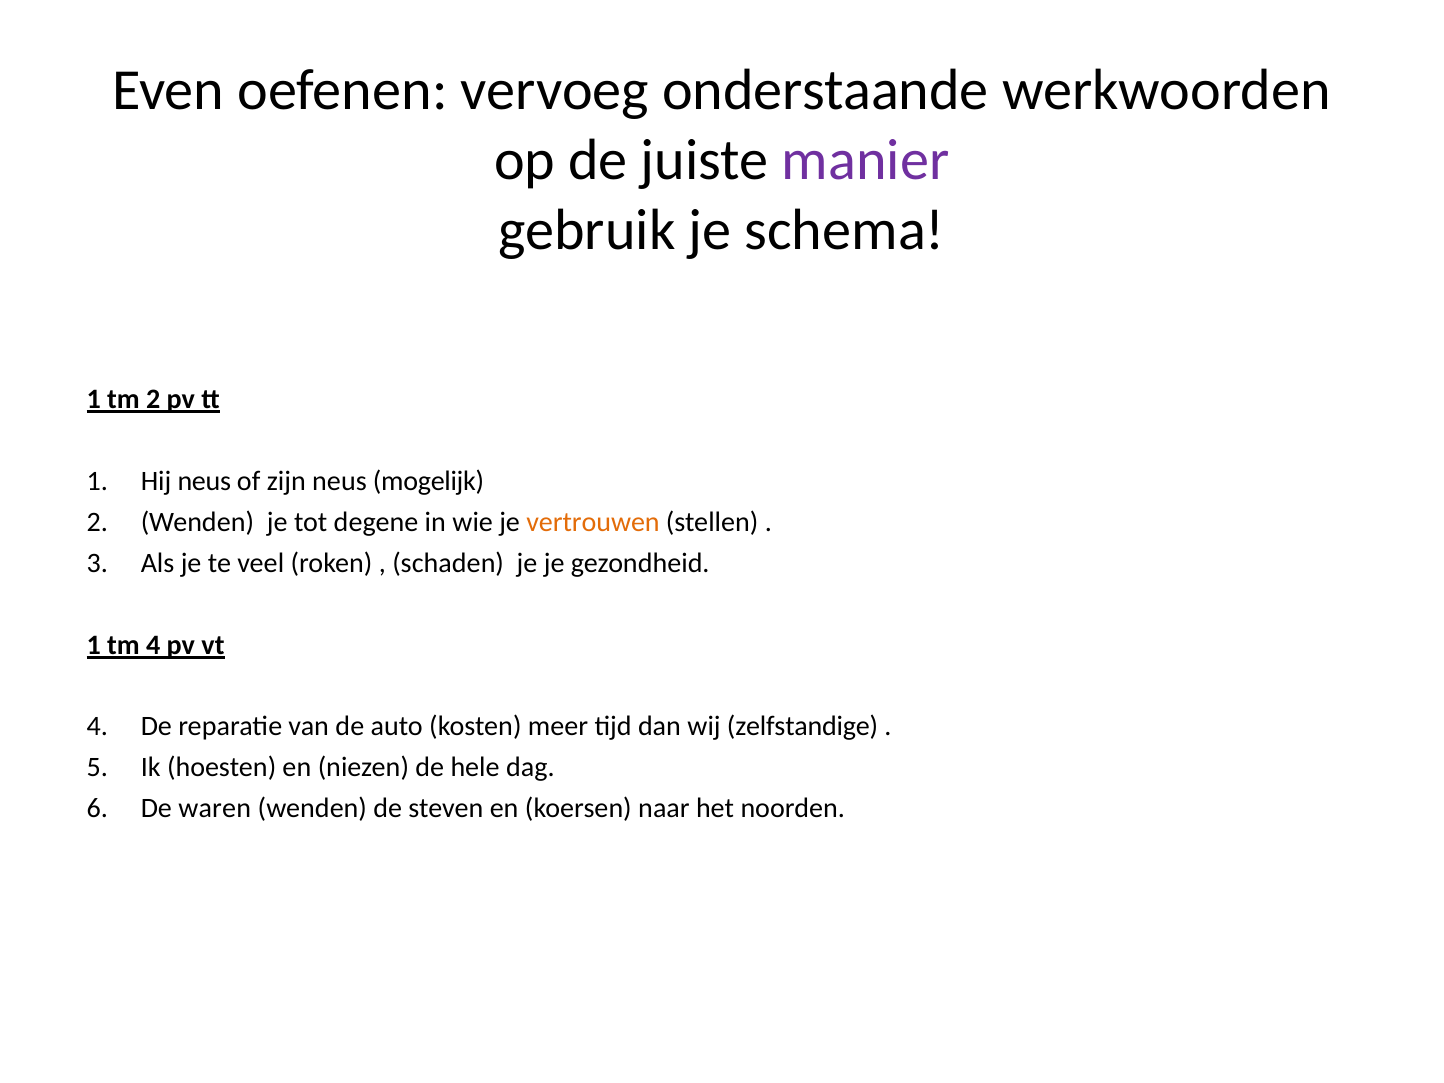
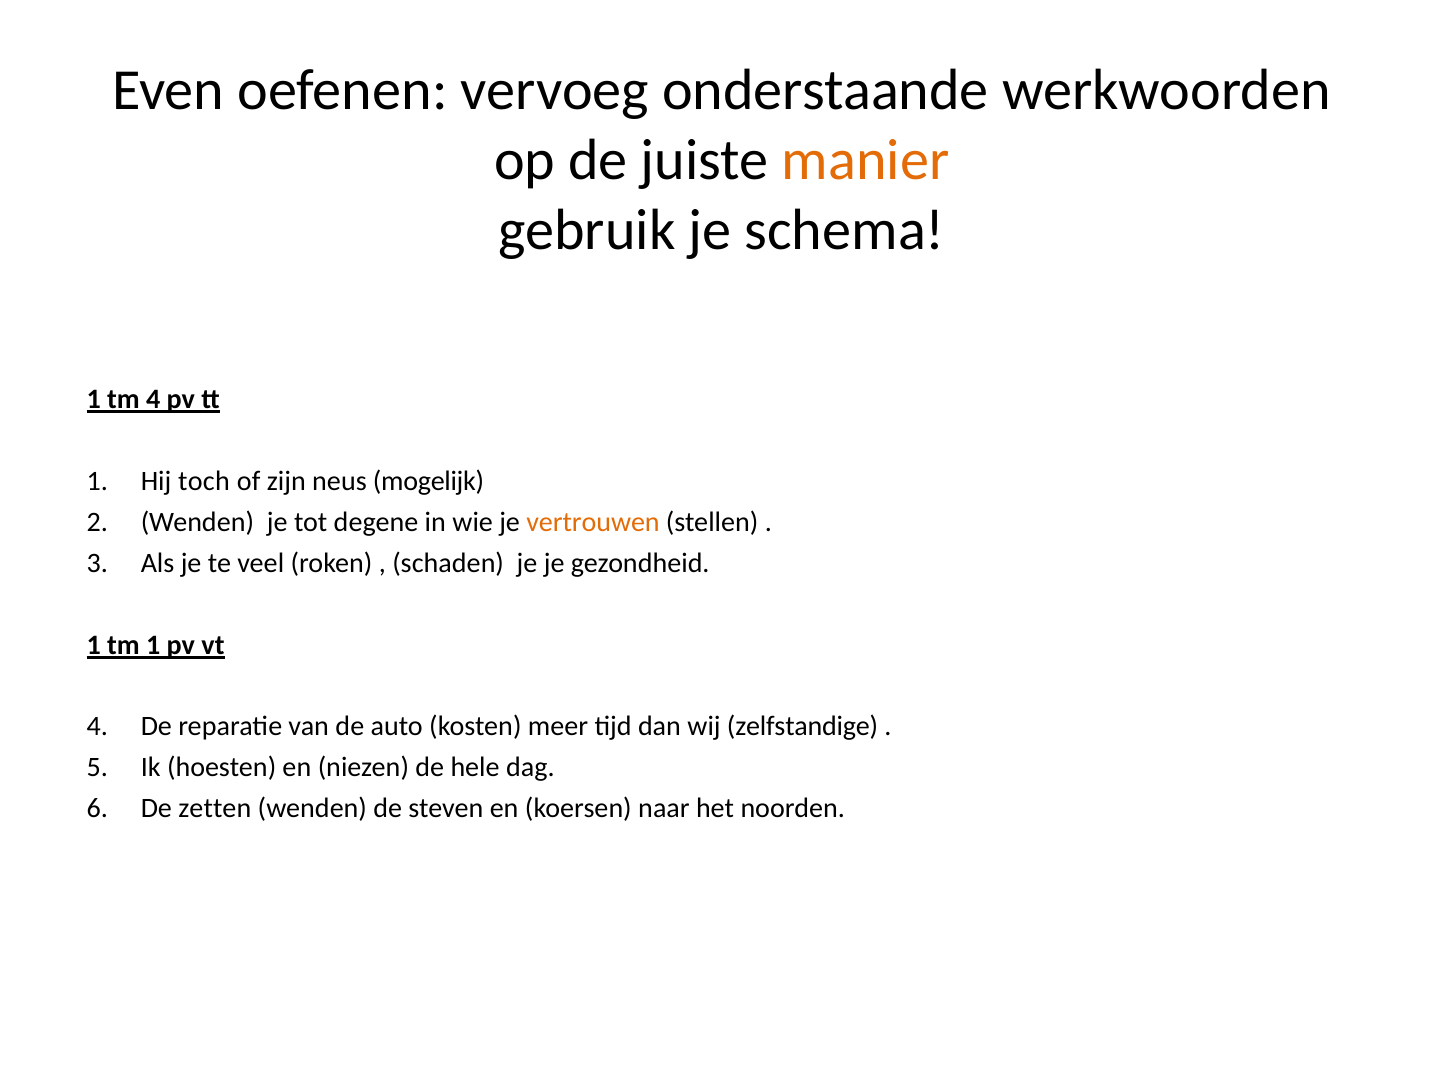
manier colour: purple -> orange
tm 2: 2 -> 4
Hij neus: neus -> toch
tm 4: 4 -> 1
waren: waren -> zetten
